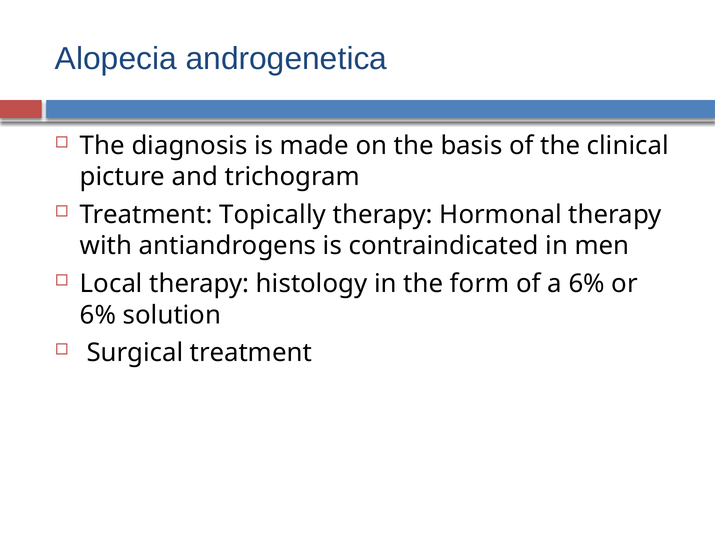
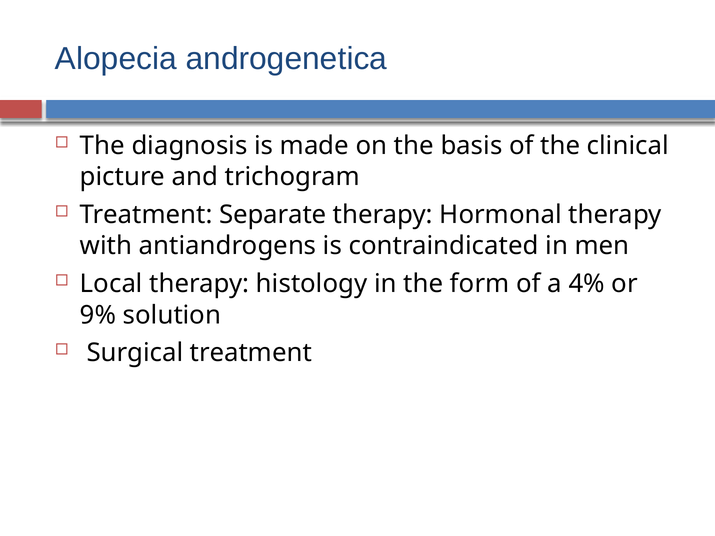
Topically: Topically -> Separate
a 6%: 6% -> 4%
6% at (98, 315): 6% -> 9%
